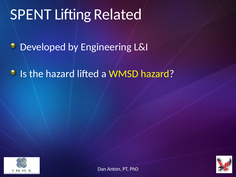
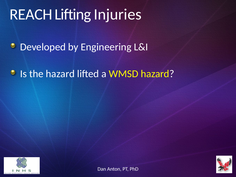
SPENT: SPENT -> REACH
Related: Related -> Injuries
